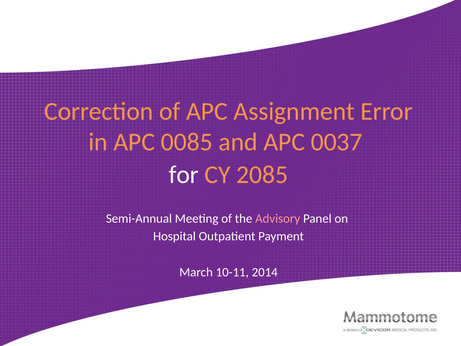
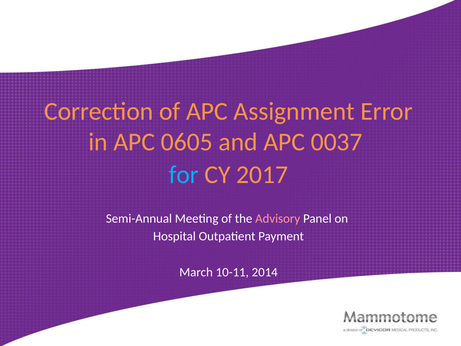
0085: 0085 -> 0605
for colour: white -> light blue
2085: 2085 -> 2017
